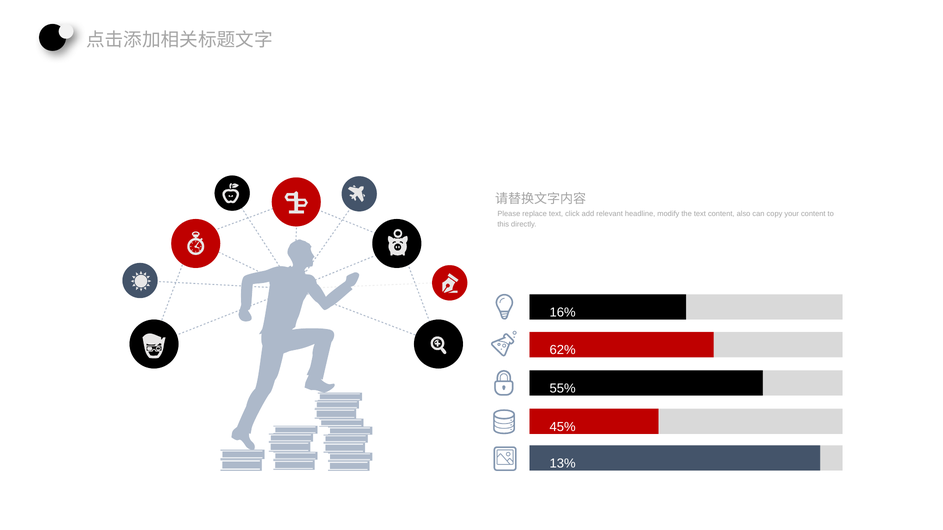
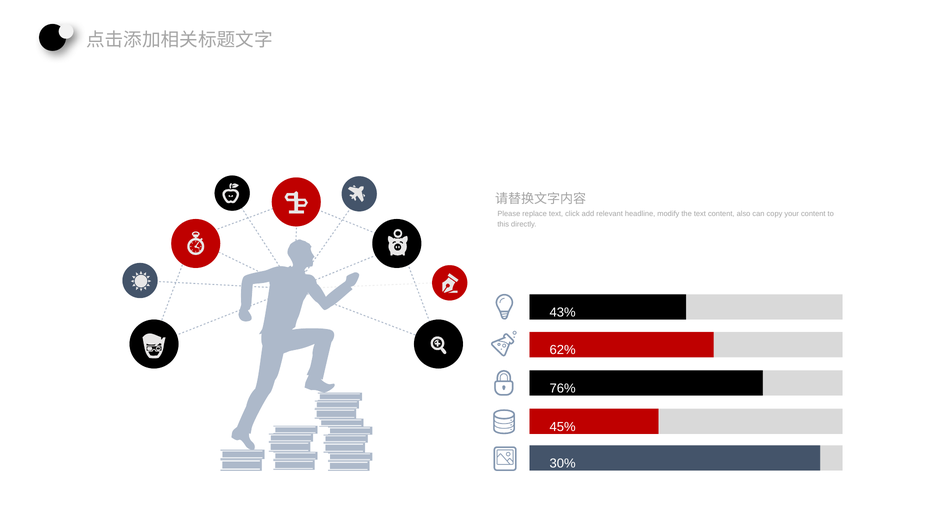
16%: 16% -> 43%
55%: 55% -> 76%
13%: 13% -> 30%
